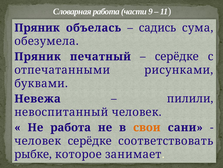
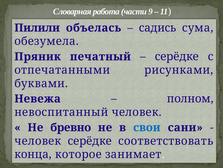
Пряник at (37, 28): Пряник -> Пилили
пилили: пилили -> полном
Не работа: работа -> бревно
свои colour: orange -> blue
рыбке: рыбке -> конца
